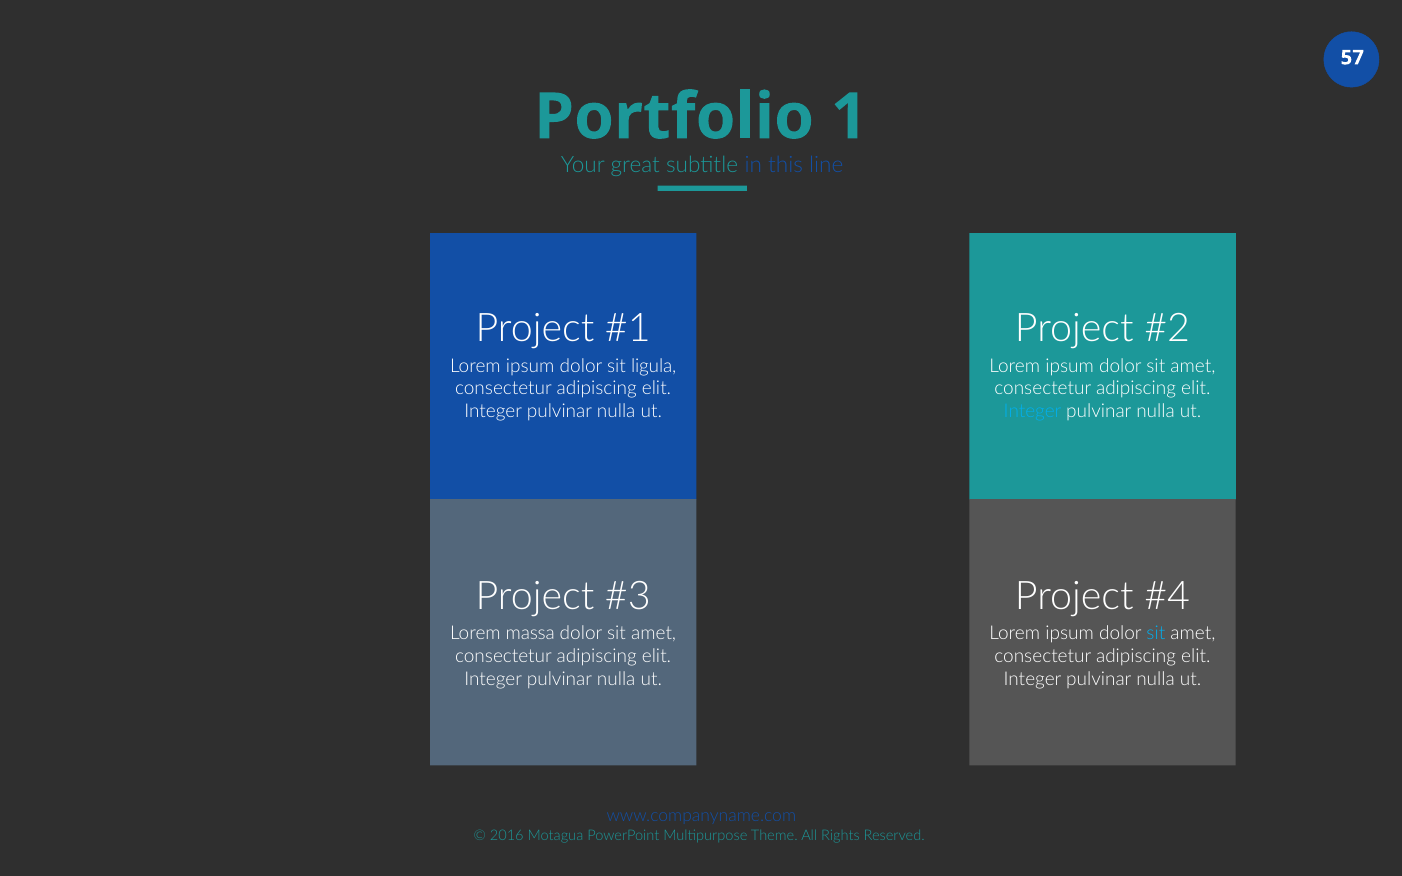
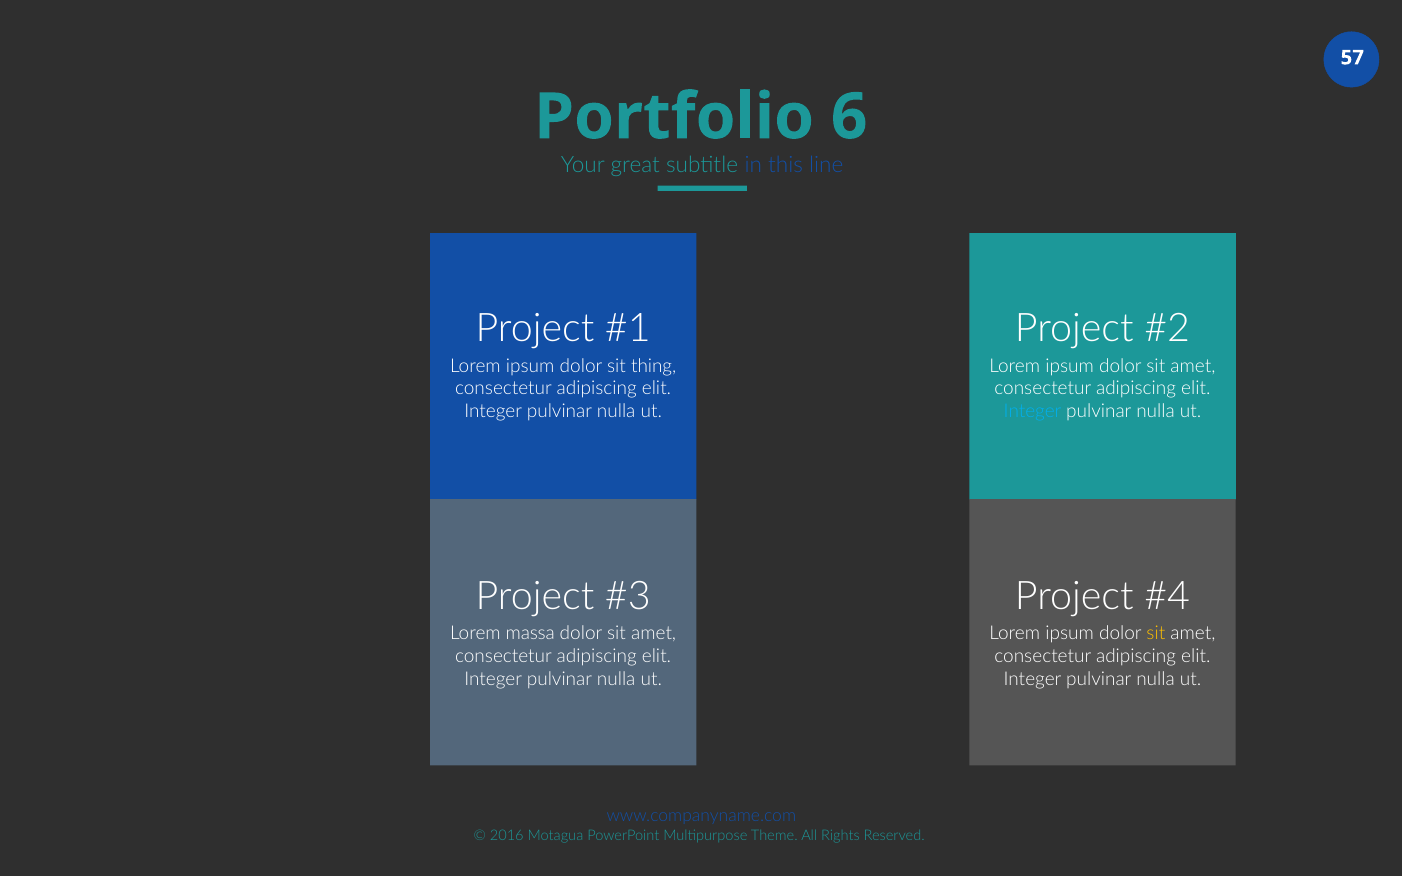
1: 1 -> 6
ligula: ligula -> thing
sit at (1156, 634) colour: light blue -> yellow
